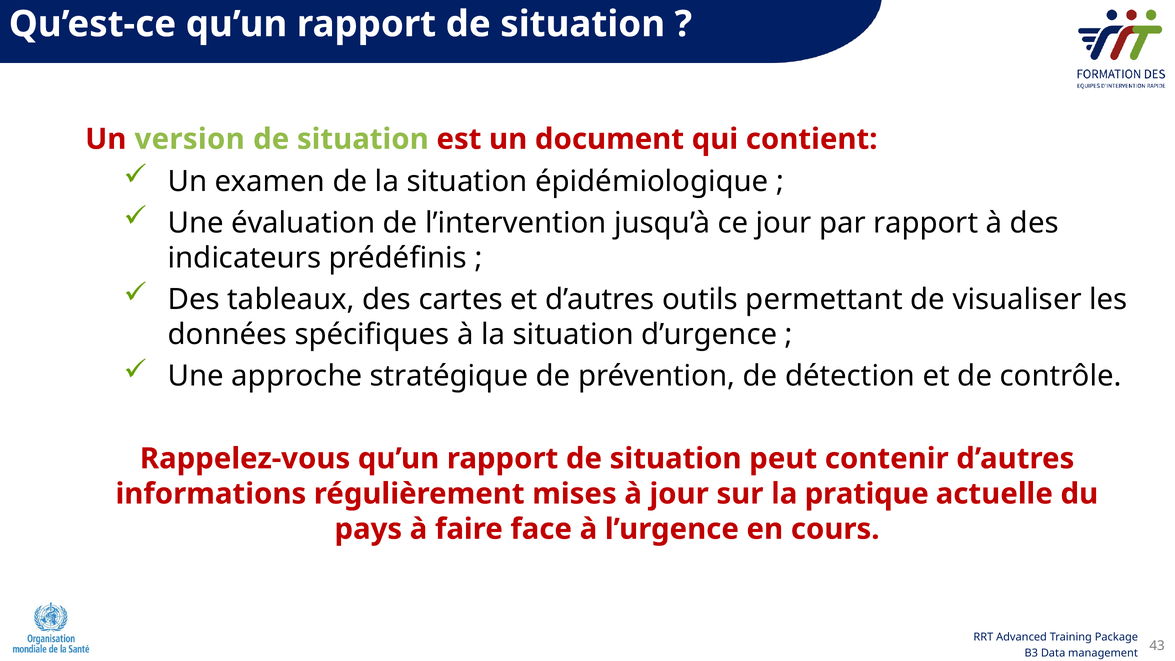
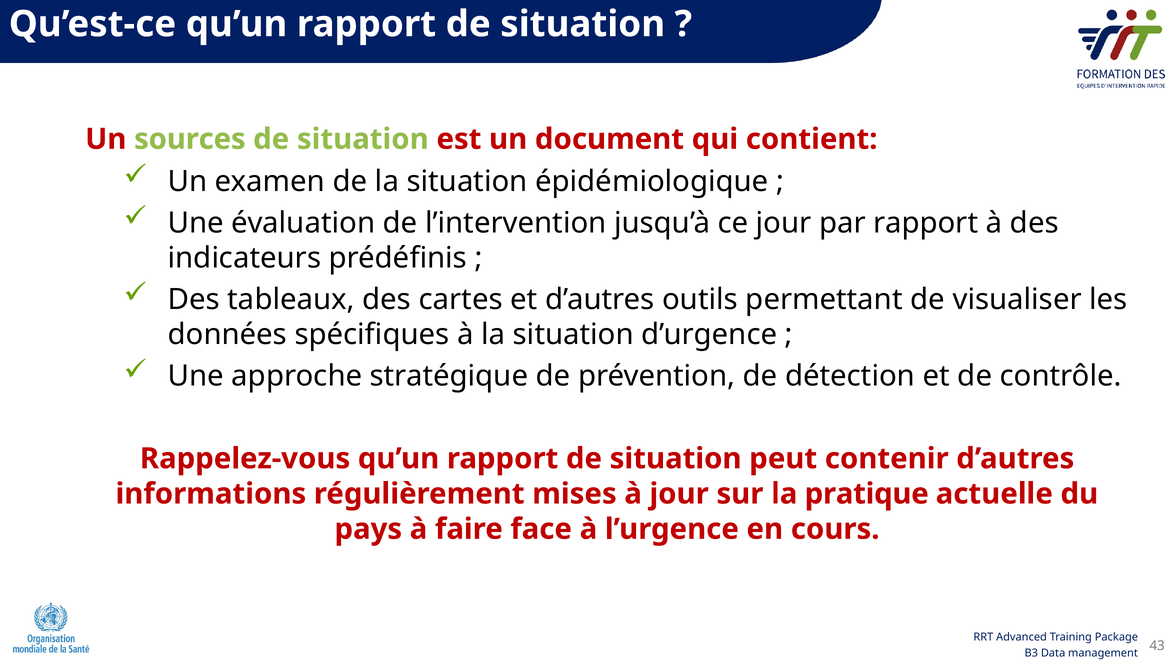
version: version -> sources
